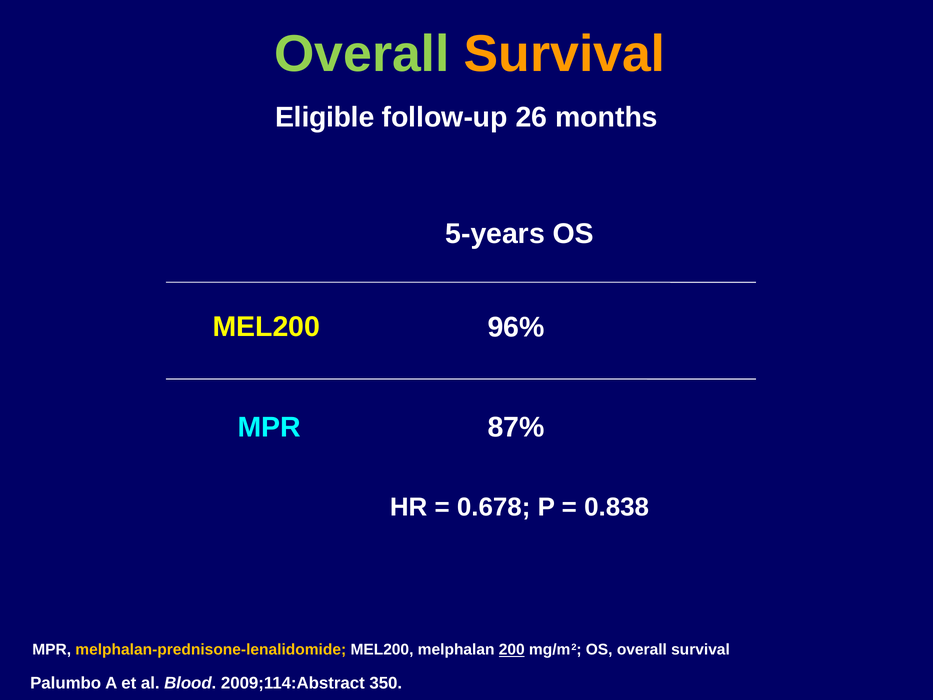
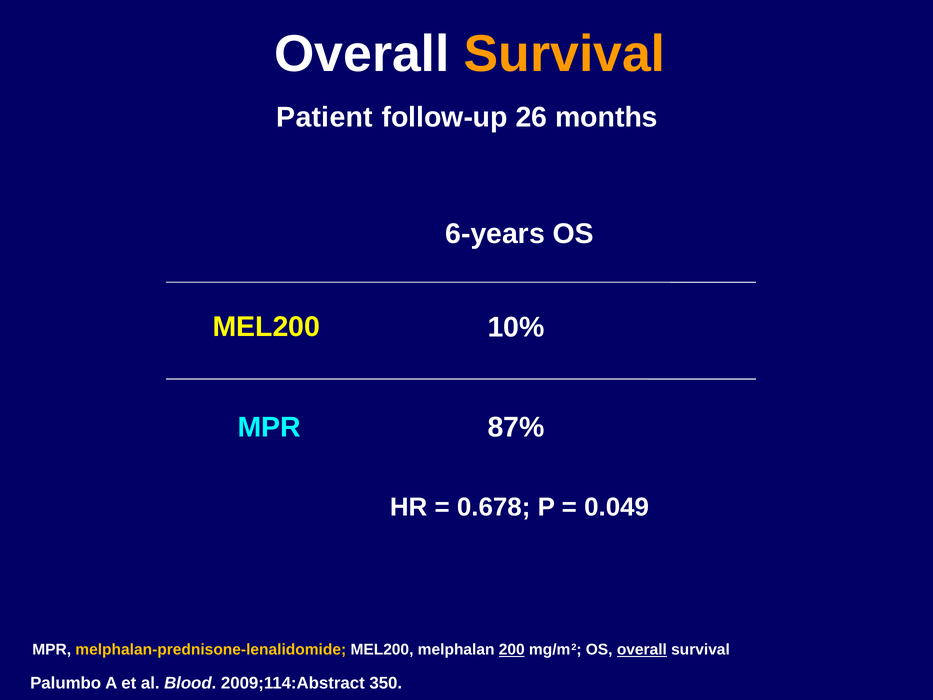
Overall at (362, 54) colour: light green -> white
Eligible: Eligible -> Patient
5-years: 5-years -> 6-years
96%: 96% -> 10%
0.838: 0.838 -> 0.049
overall at (642, 650) underline: none -> present
